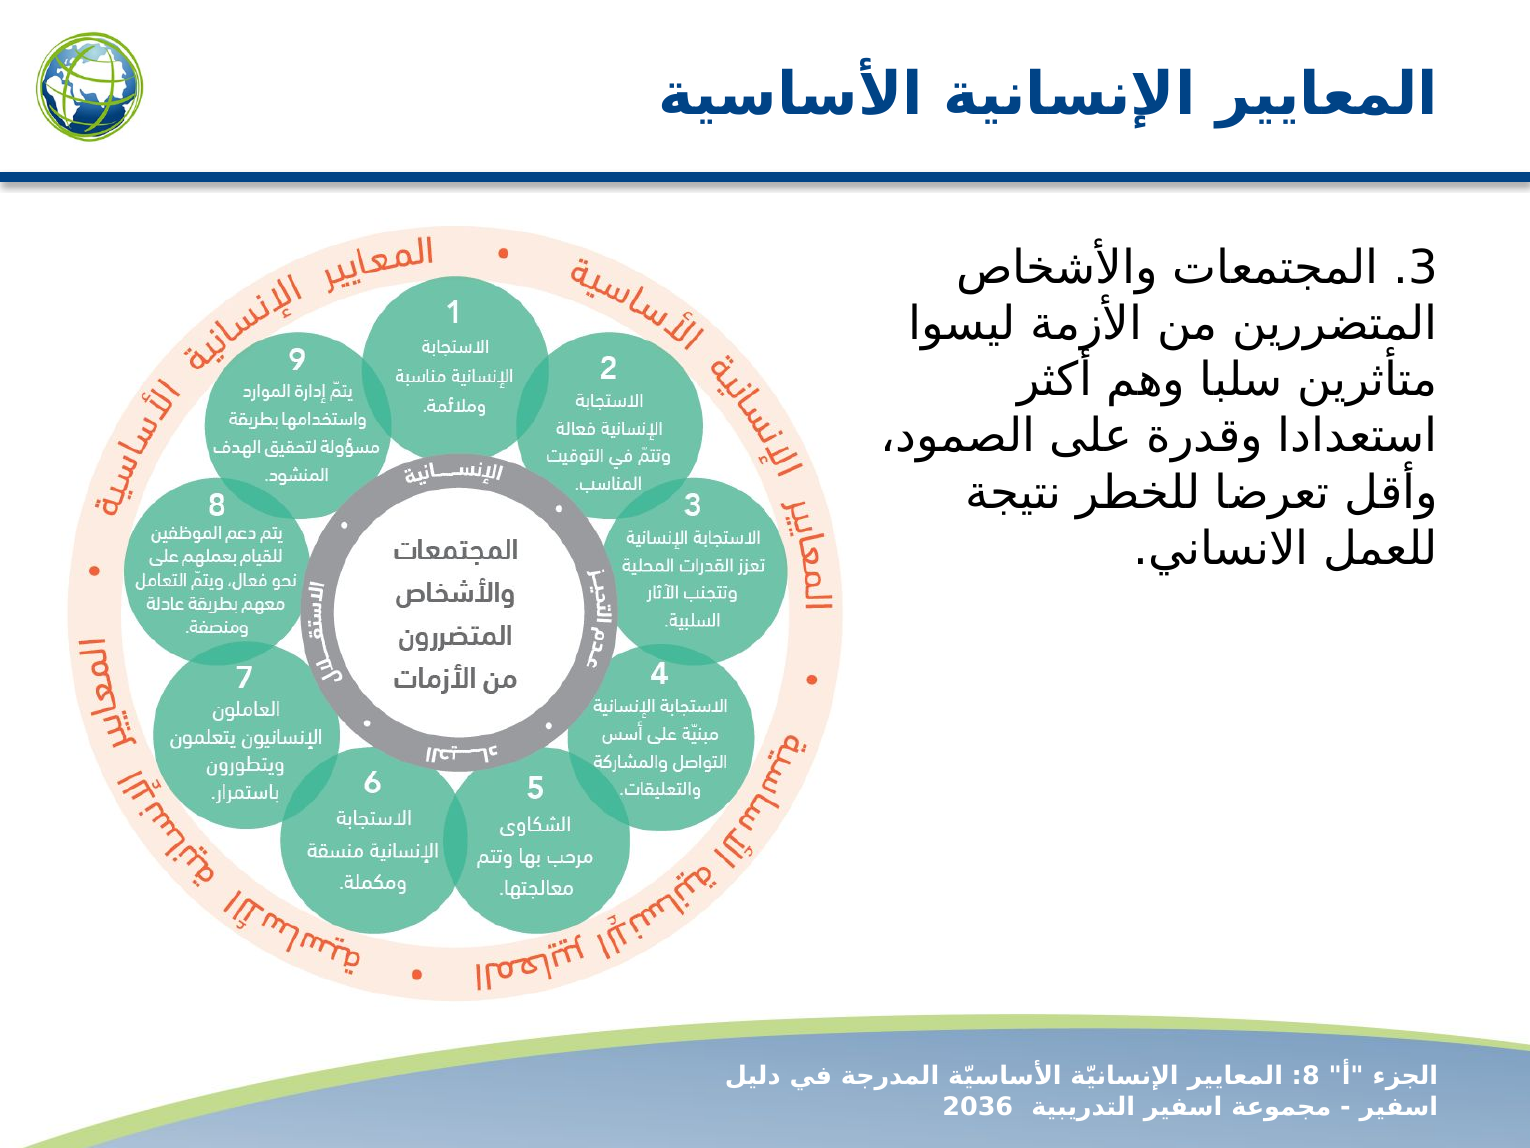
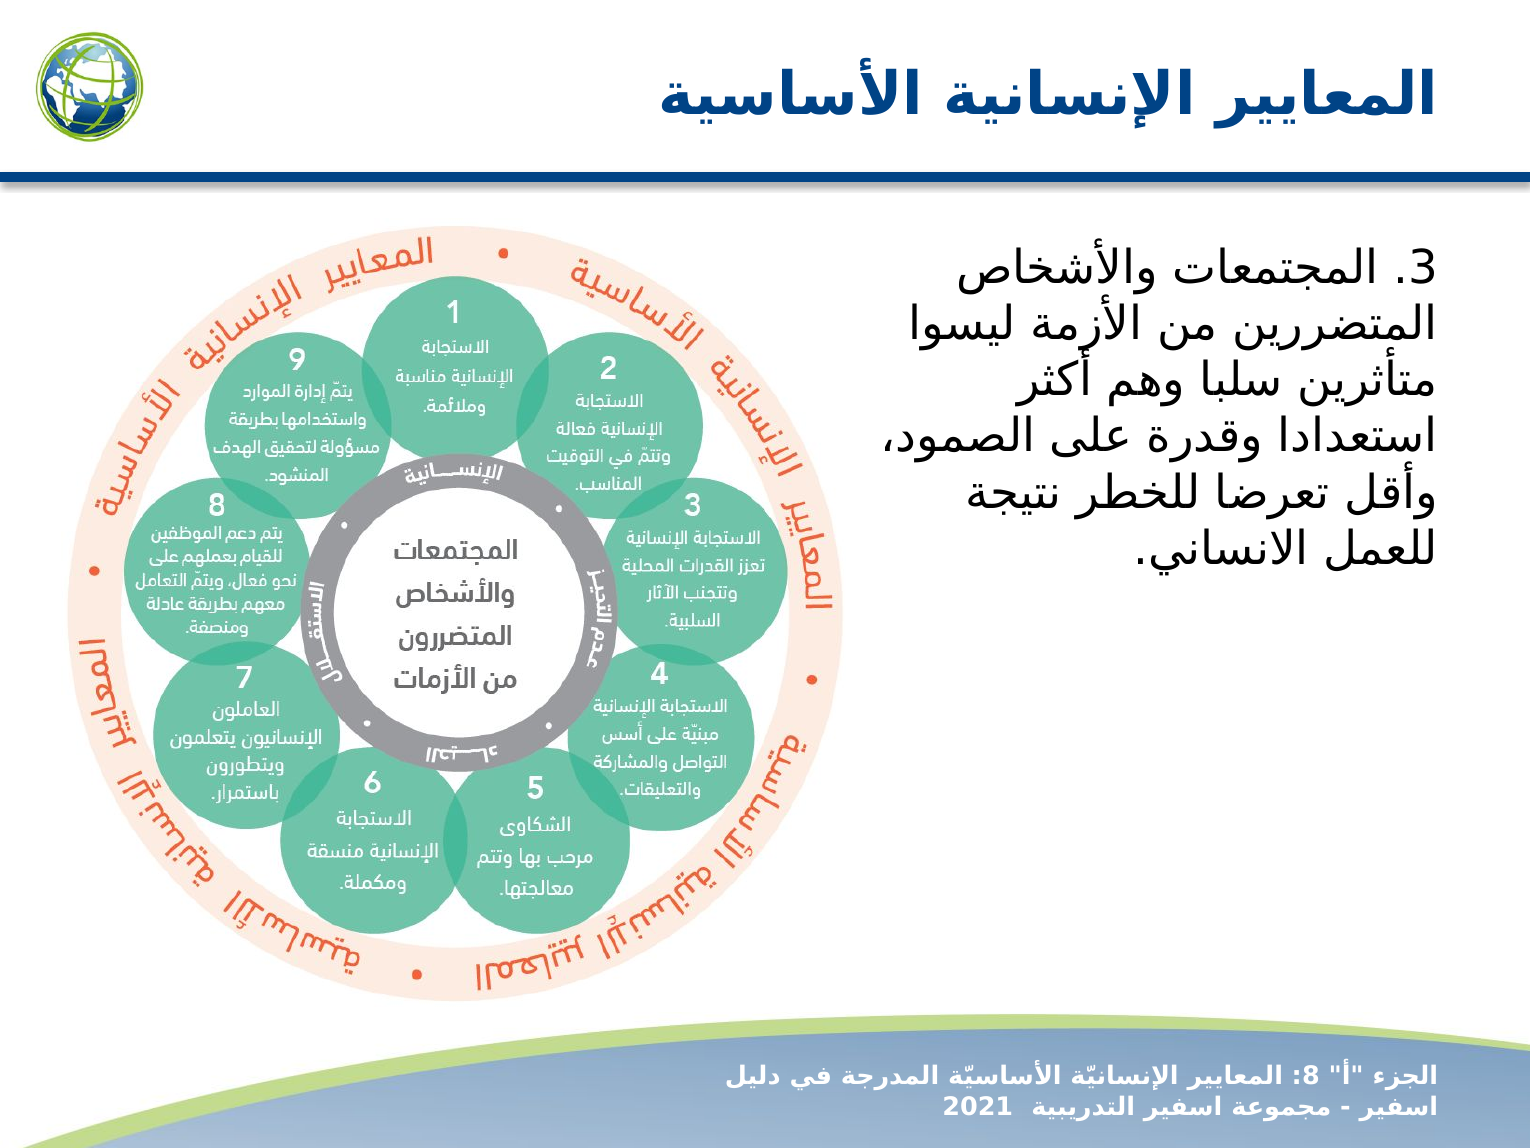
2036: 2036 -> 2021
